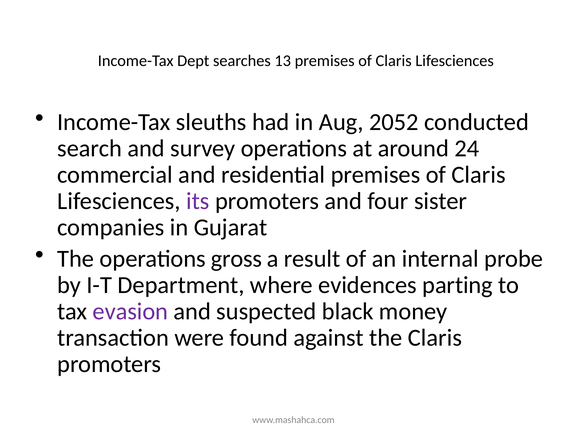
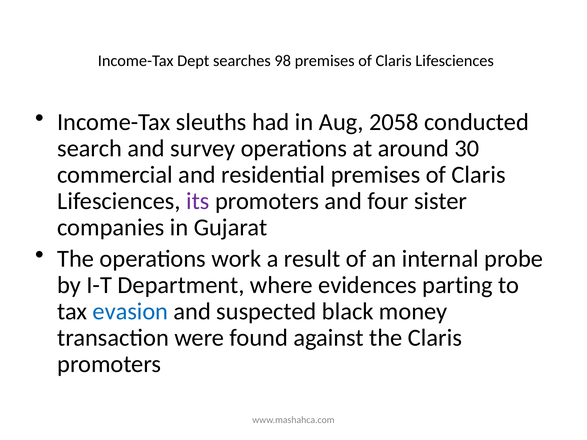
13: 13 -> 98
2052: 2052 -> 2058
24: 24 -> 30
gross: gross -> work
evasion colour: purple -> blue
